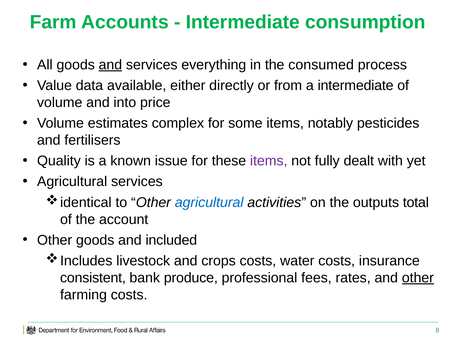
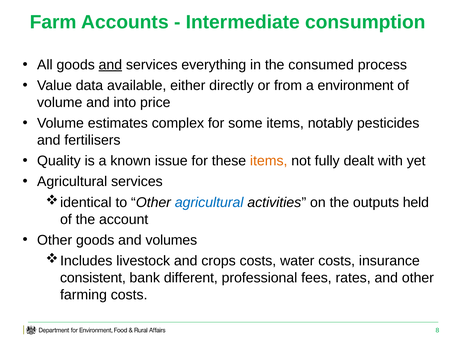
a intermediate: intermediate -> environment
items at (269, 161) colour: purple -> orange
total: total -> held
included: included -> volumes
produce: produce -> different
other at (418, 278) underline: present -> none
